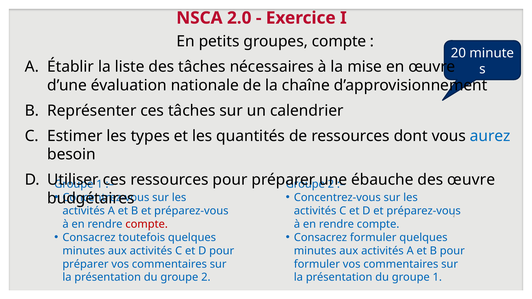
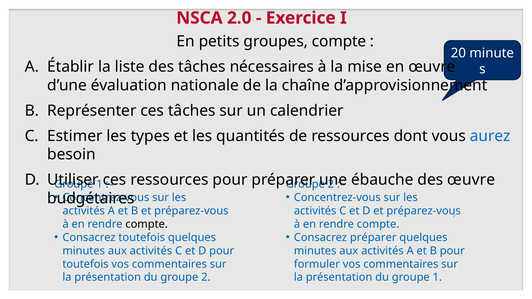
compte at (147, 224) colour: red -> black
Consacrez formuler: formuler -> préparer
préparer at (85, 264): préparer -> toutefois
